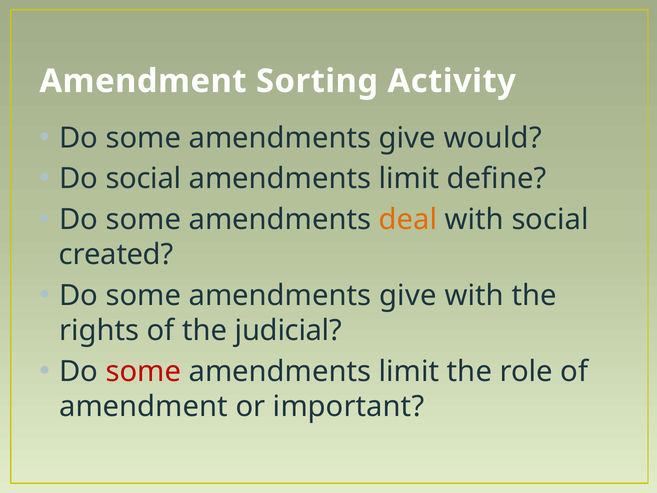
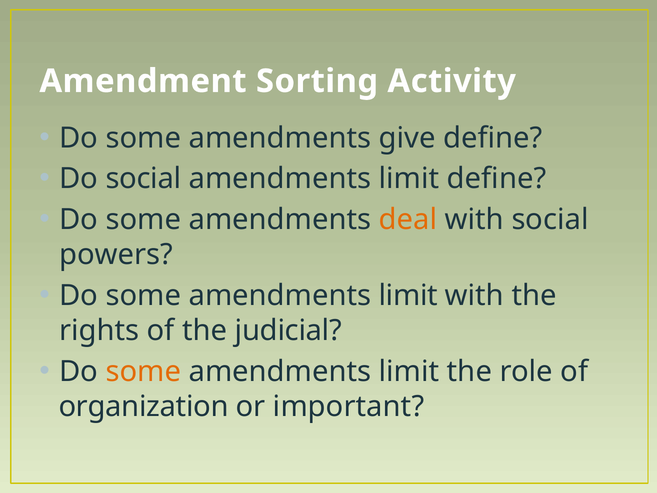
give would: would -> define
created: created -> powers
give at (408, 296): give -> limit
some at (143, 372) colour: red -> orange
amendment at (144, 407): amendment -> organization
